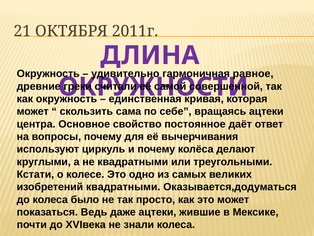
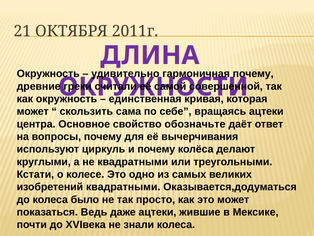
равное at (253, 74): равное -> почему
постоянное: постоянное -> обозначьте
